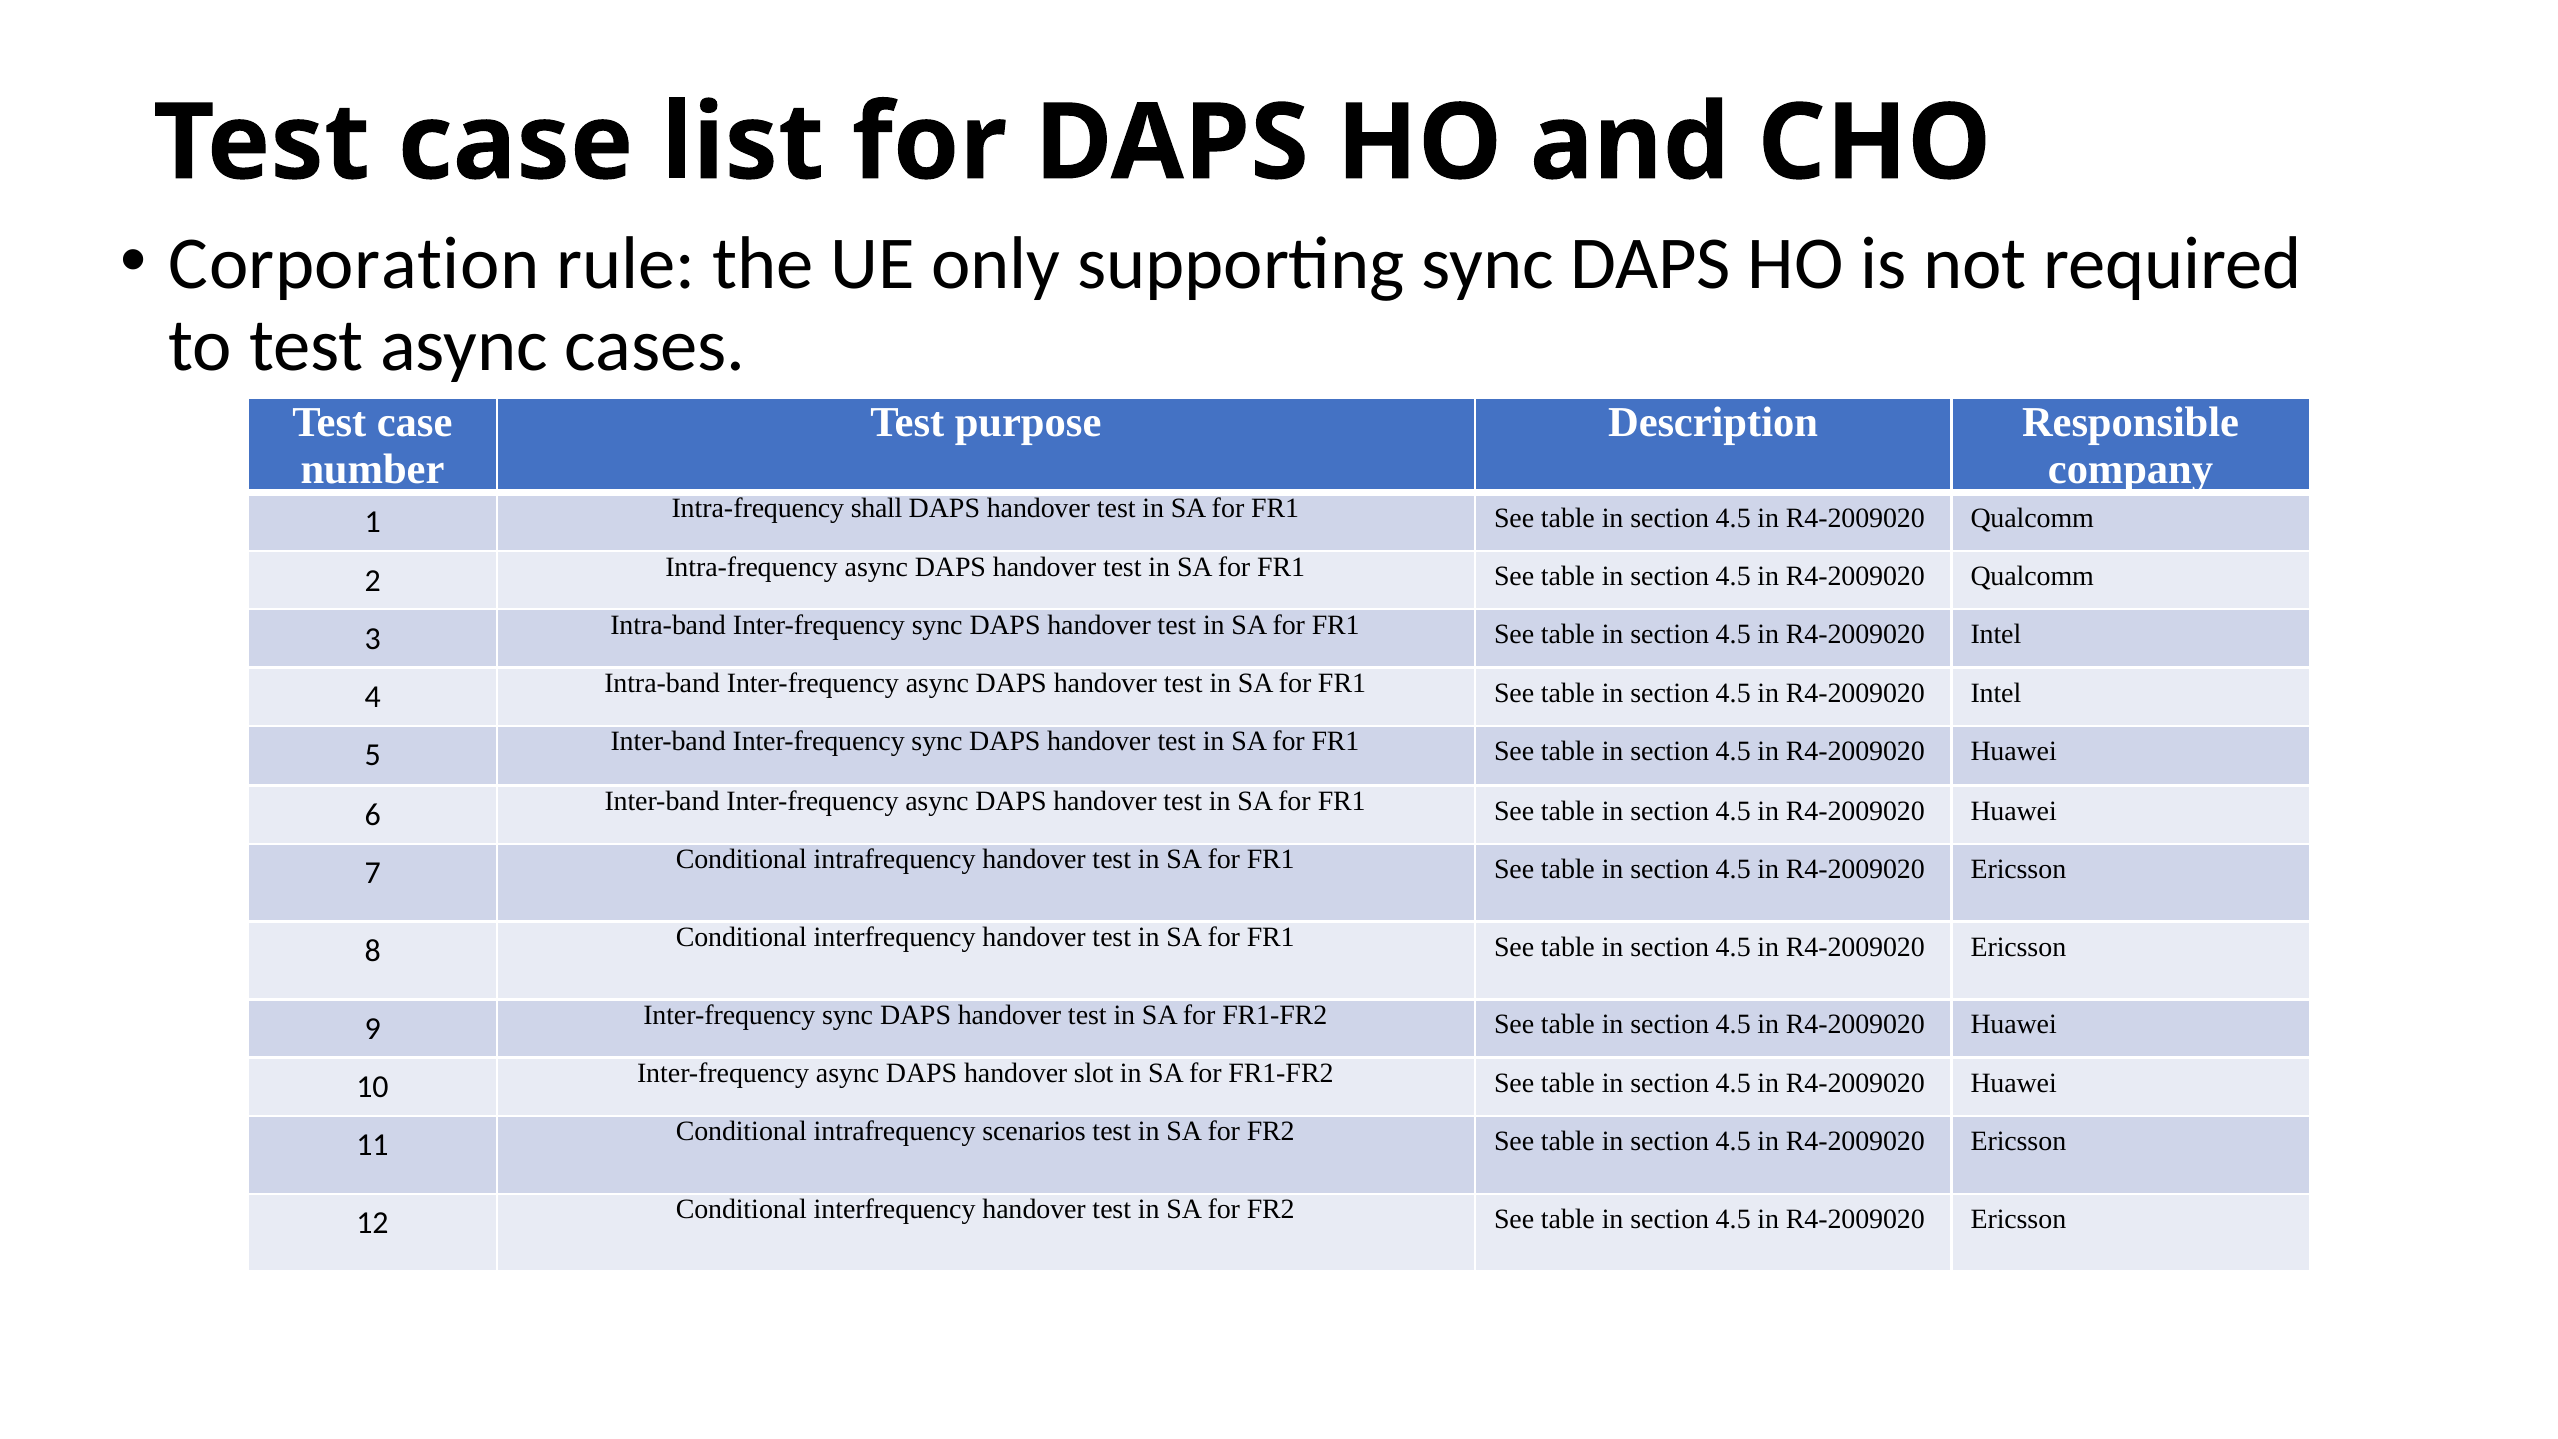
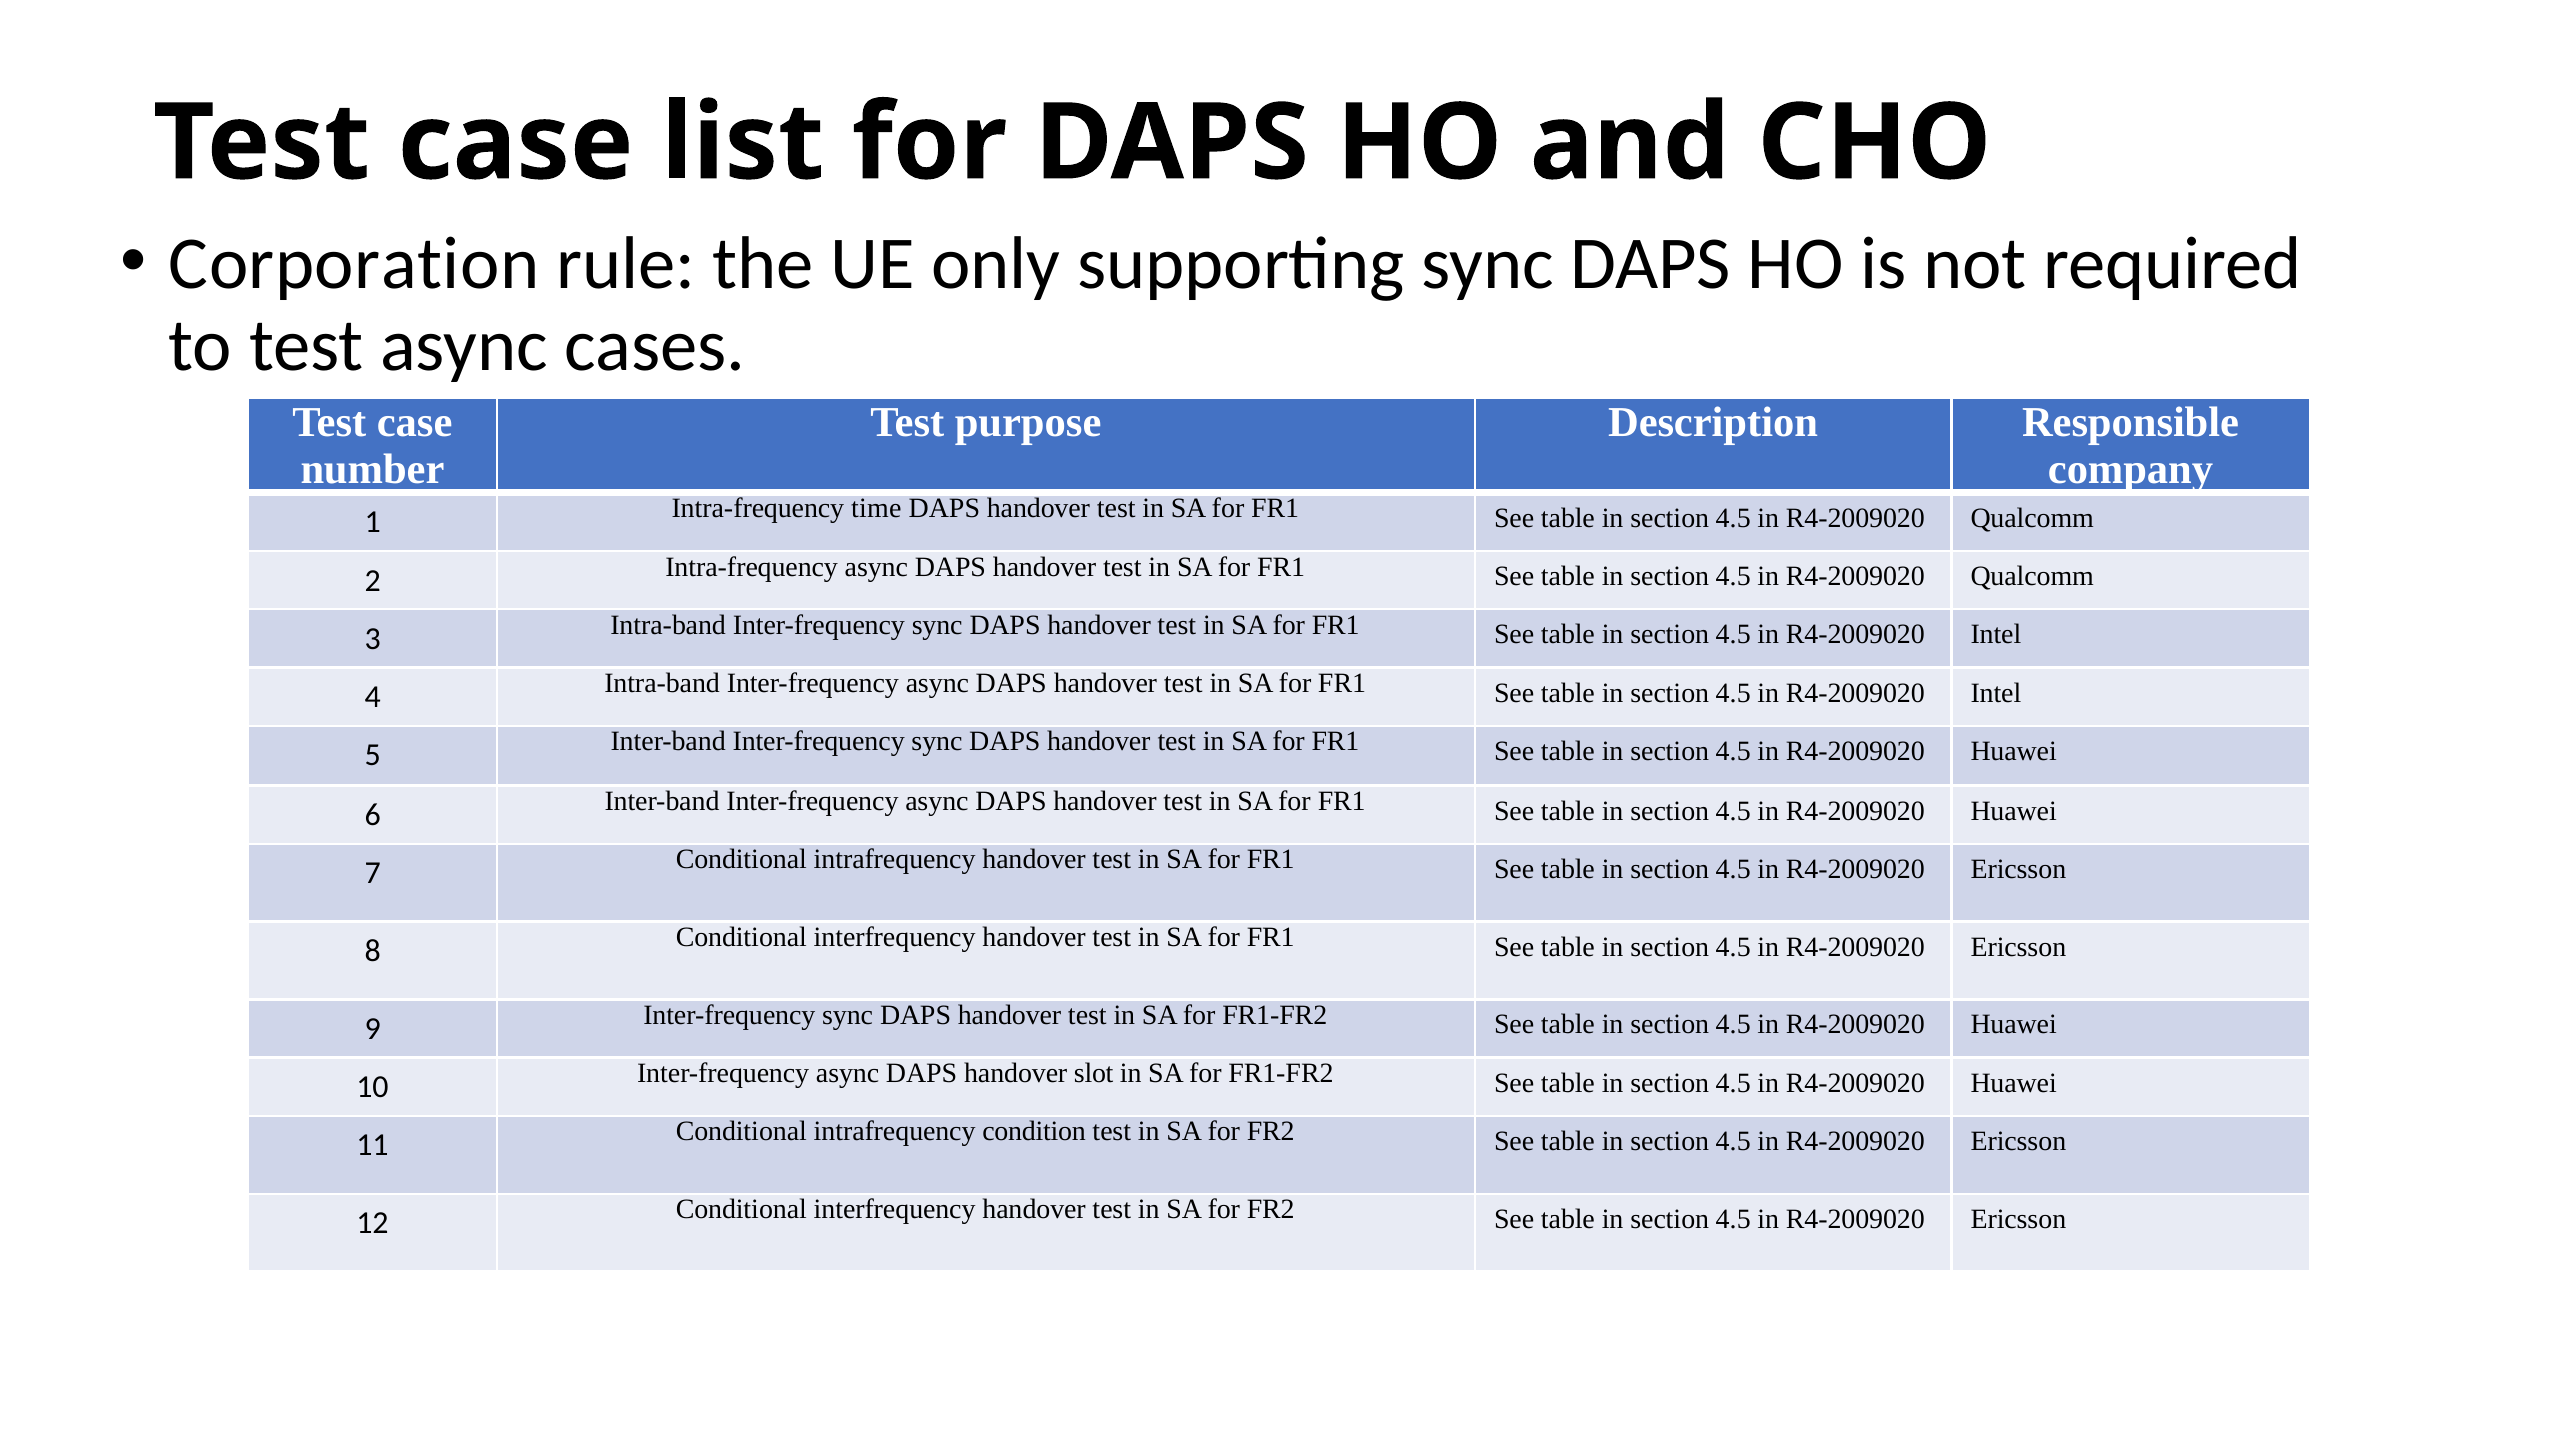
shall: shall -> time
scenarios: scenarios -> condition
